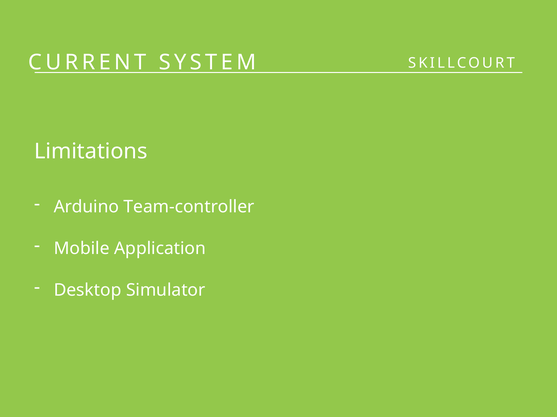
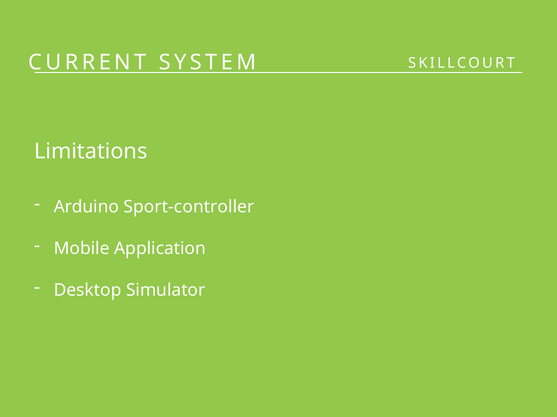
Team-controller: Team-controller -> Sport-controller
